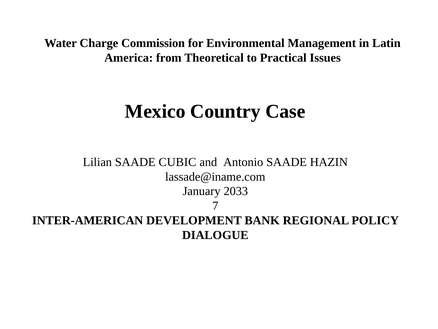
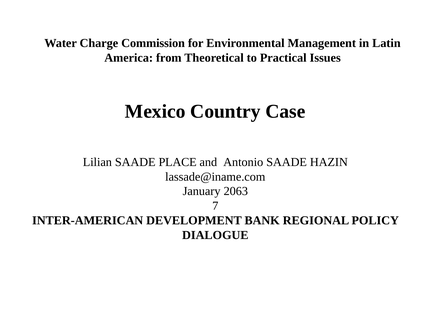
CUBIC: CUBIC -> PLACE
2033: 2033 -> 2063
